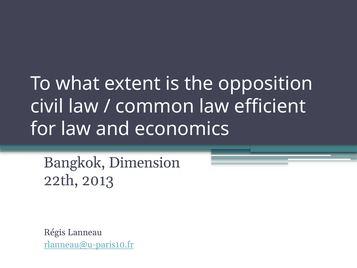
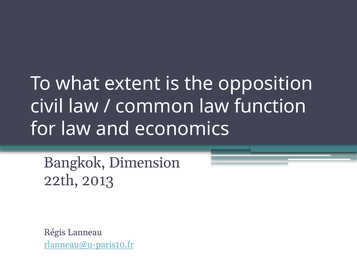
efficient: efficient -> function
